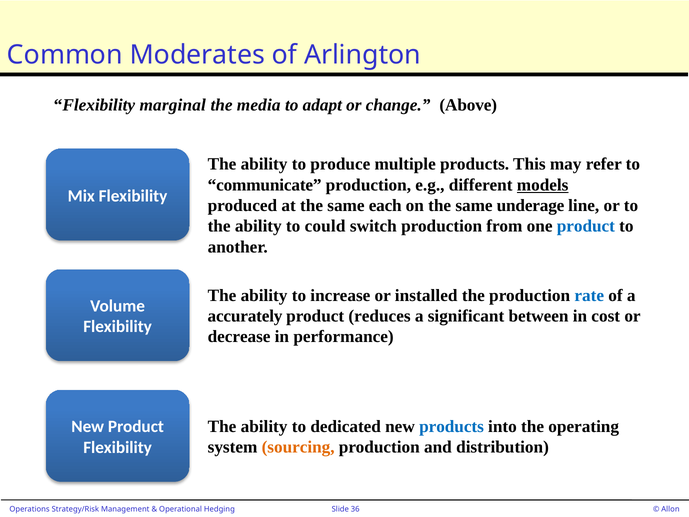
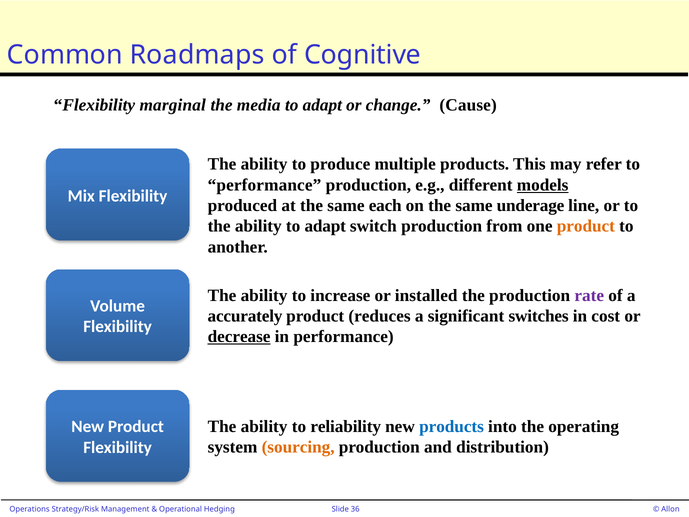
Moderates: Moderates -> Roadmaps
Arlington: Arlington -> Cognitive
Above: Above -> Cause
communicate at (265, 185): communicate -> performance
ability to could: could -> adapt
product at (586, 226) colour: blue -> orange
rate colour: blue -> purple
between: between -> switches
decrease underline: none -> present
dedicated: dedicated -> reliability
